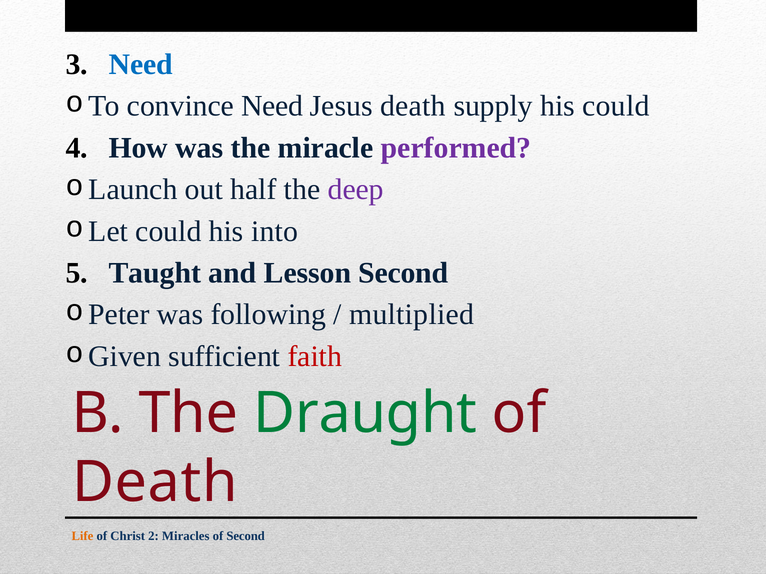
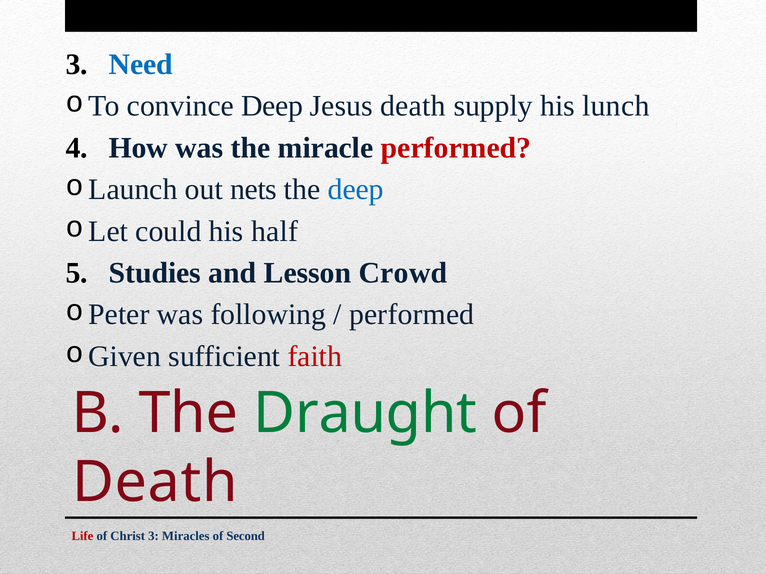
convince Need: Need -> Deep
his could: could -> lunch
performed at (456, 148) colour: purple -> red
half: half -> nets
deep at (356, 190) colour: purple -> blue
into: into -> half
Taught: Taught -> Studies
Lesson Second: Second -> Crowd
multiplied at (412, 315): multiplied -> performed
Life colour: orange -> red
Christ 2: 2 -> 3
